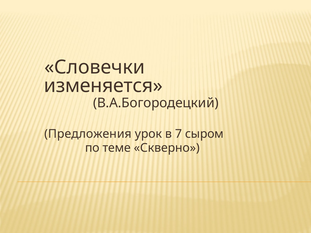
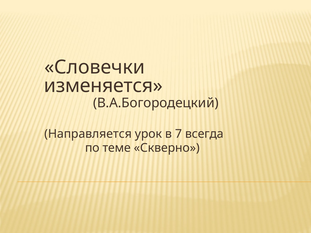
Предложения: Предложения -> Направляется
сыром: сыром -> всегда
